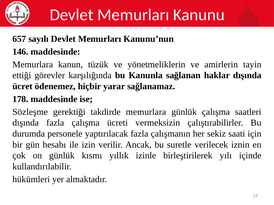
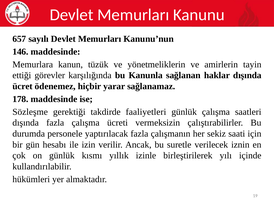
takdirde memurlara: memurlara -> faaliyetleri
